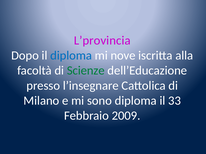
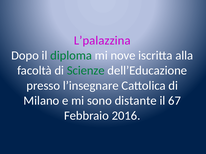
L’provincia: L’provincia -> L’palazzina
diploma at (71, 56) colour: blue -> green
sono diploma: diploma -> distante
33: 33 -> 67
2009: 2009 -> 2016
